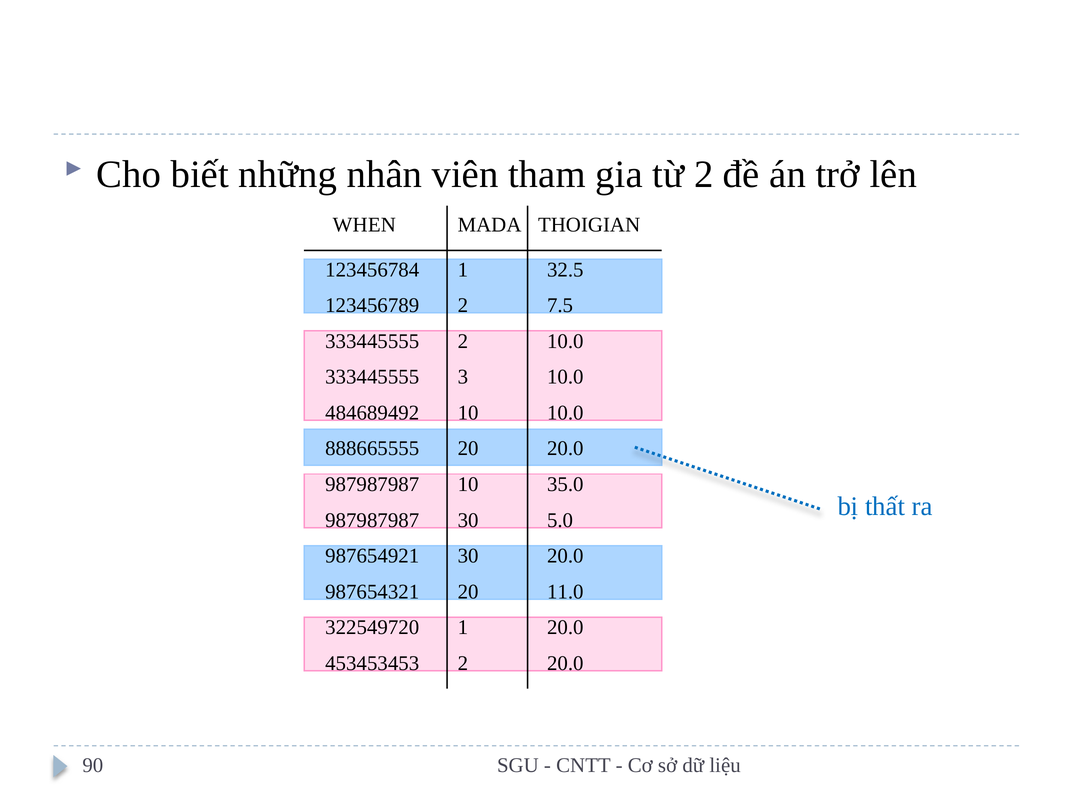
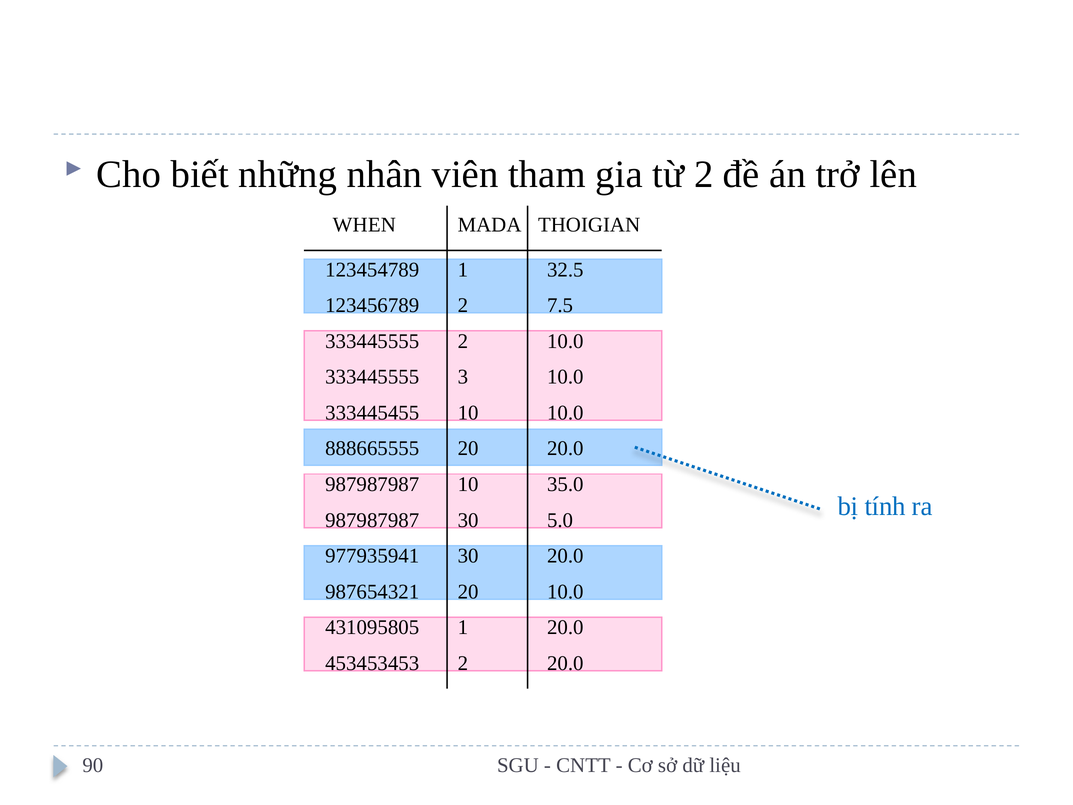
123456784: 123456784 -> 123454789
484689492: 484689492 -> 333445455
thất: thất -> tính
987654921: 987654921 -> 977935941
20 11.0: 11.0 -> 10.0
322549720: 322549720 -> 431095805
